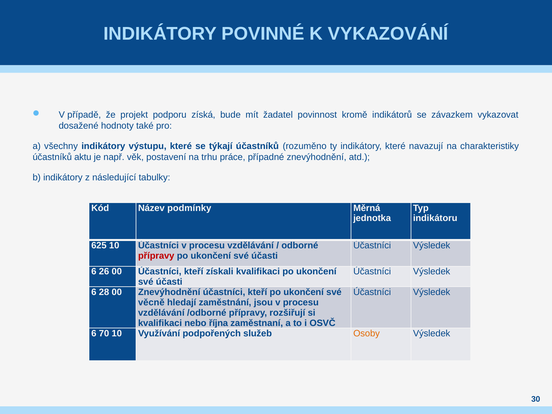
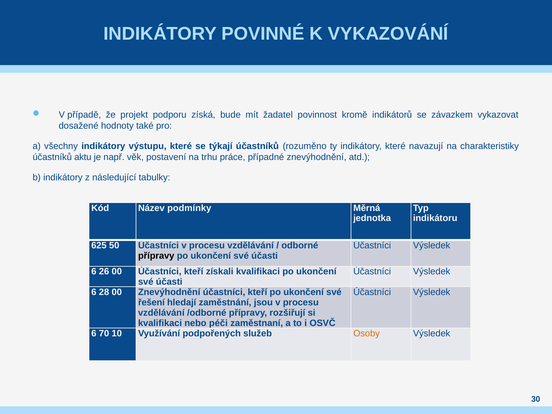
625 10: 10 -> 50
přípravy at (156, 256) colour: red -> black
věcně: věcně -> řešení
října: října -> péči
